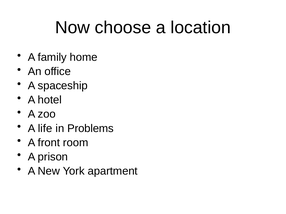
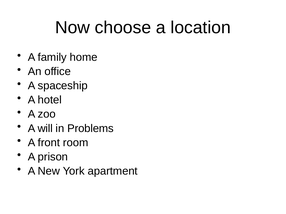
life: life -> will
